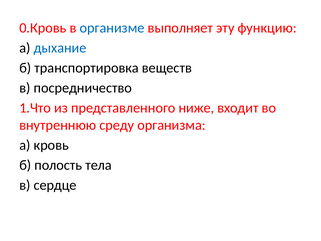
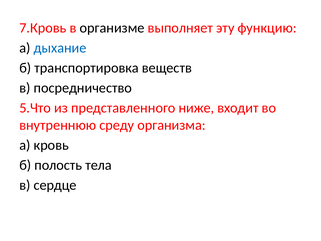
0.Кровь: 0.Кровь -> 7.Кровь
организме colour: blue -> black
1.Что: 1.Что -> 5.Что
